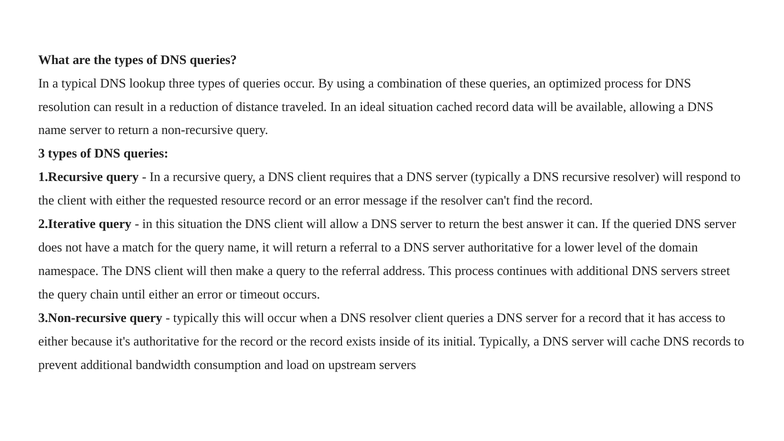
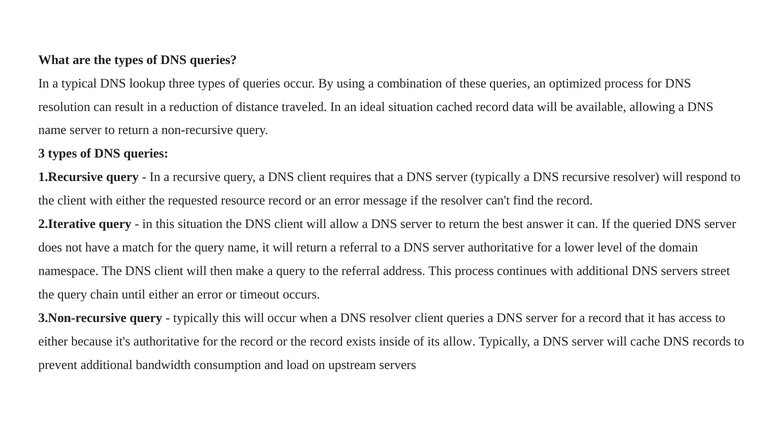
its initial: initial -> allow
